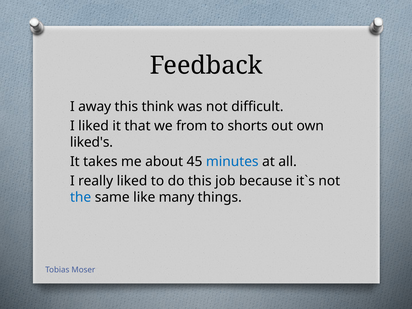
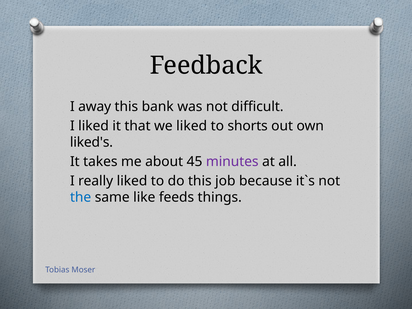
think: think -> bank
we from: from -> liked
minutes colour: blue -> purple
many: many -> feeds
